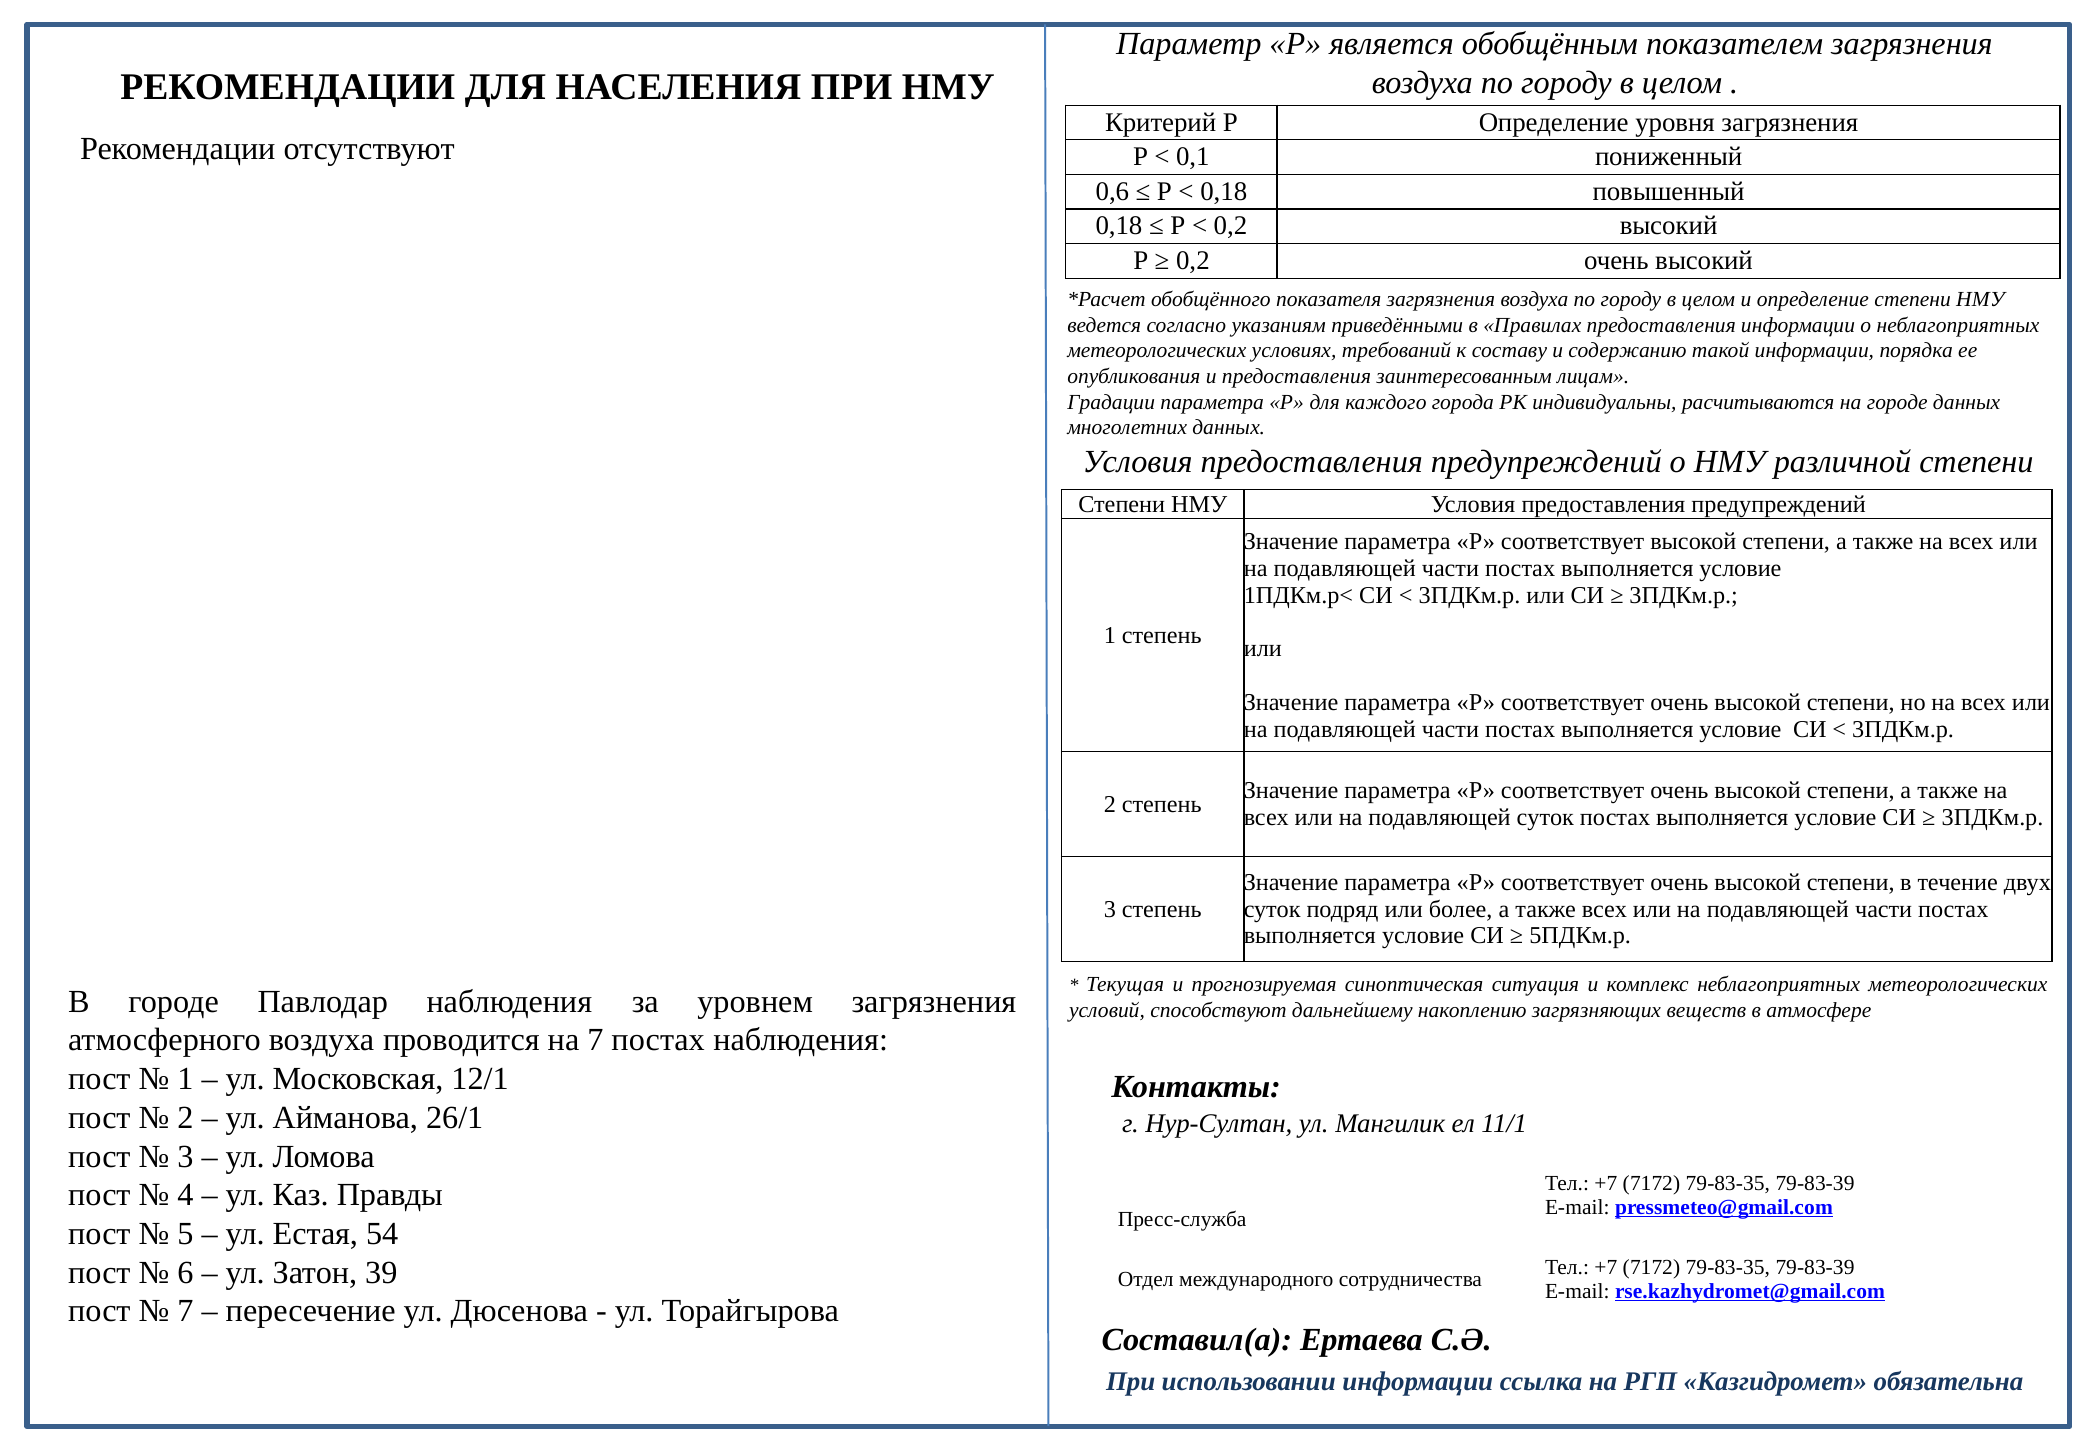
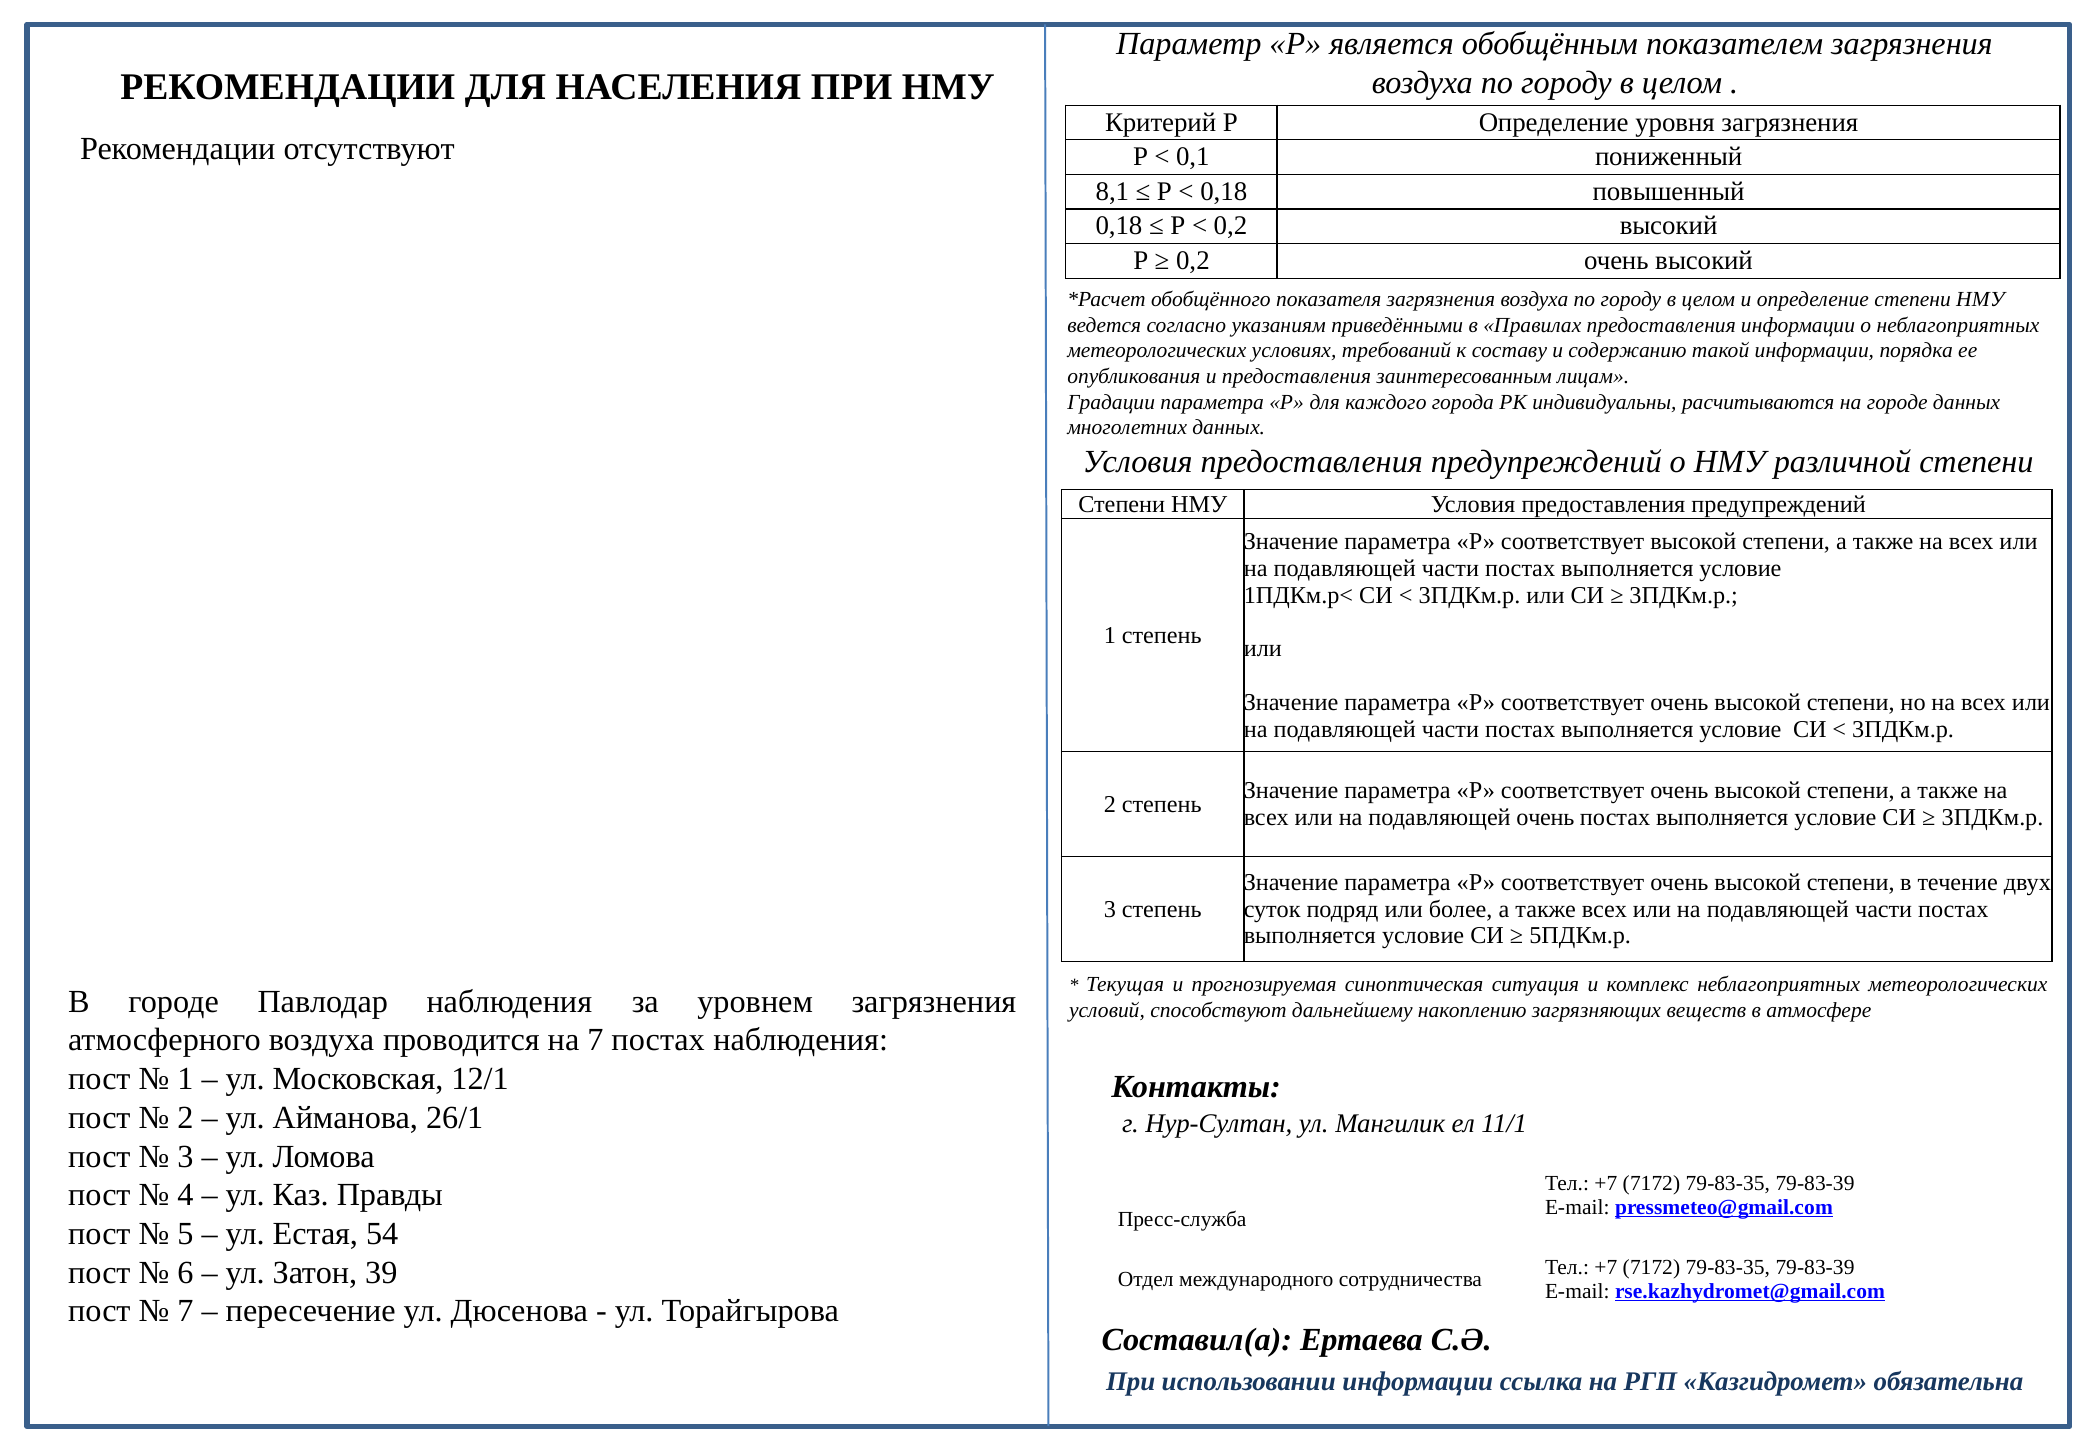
0,6: 0,6 -> 8,1
подавляющей суток: суток -> очень
